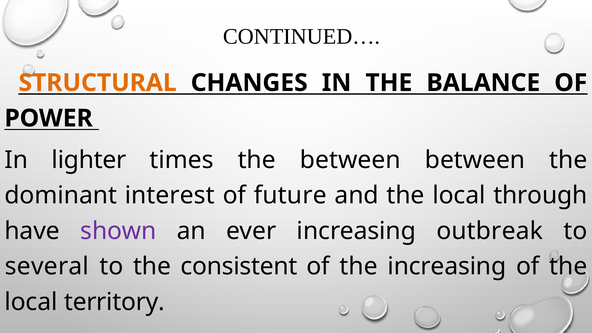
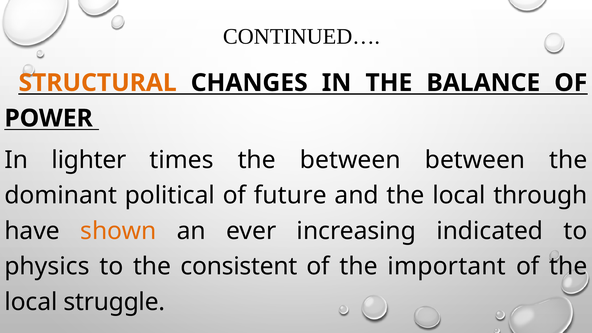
interest: interest -> political
shown colour: purple -> orange
outbreak: outbreak -> indicated
several: several -> physics
the increasing: increasing -> important
territory: territory -> struggle
